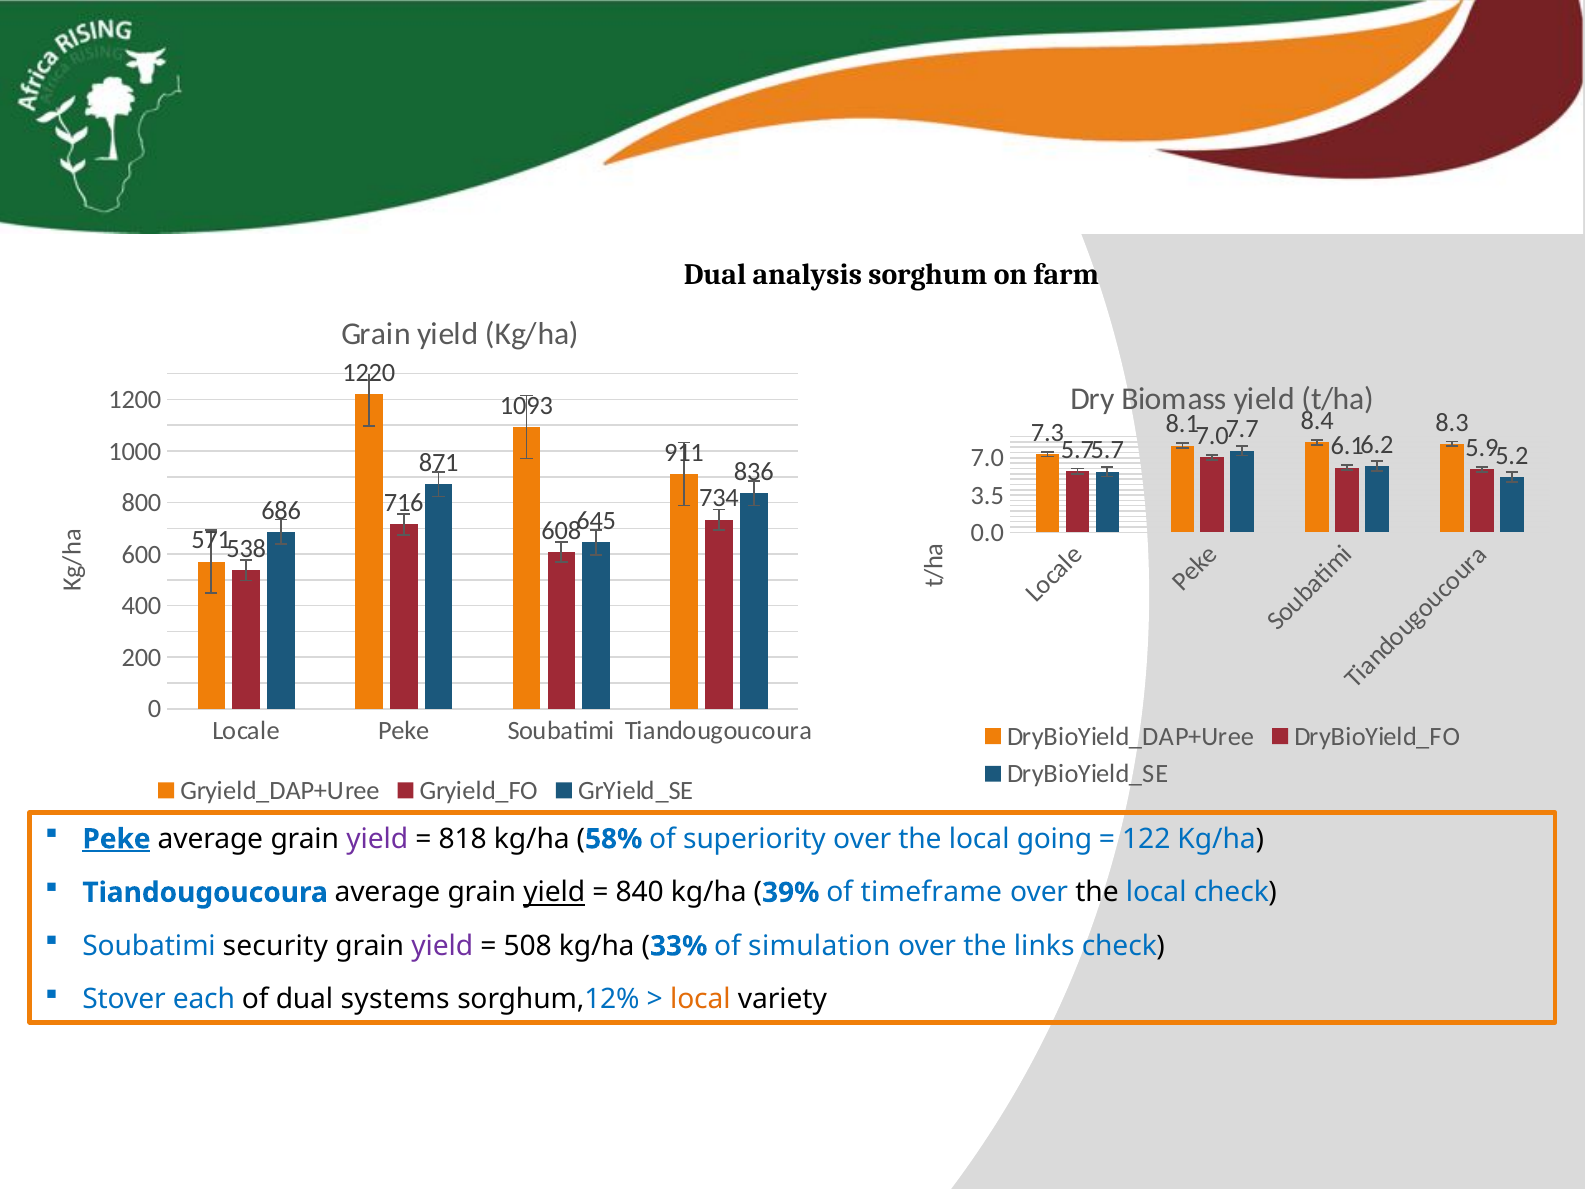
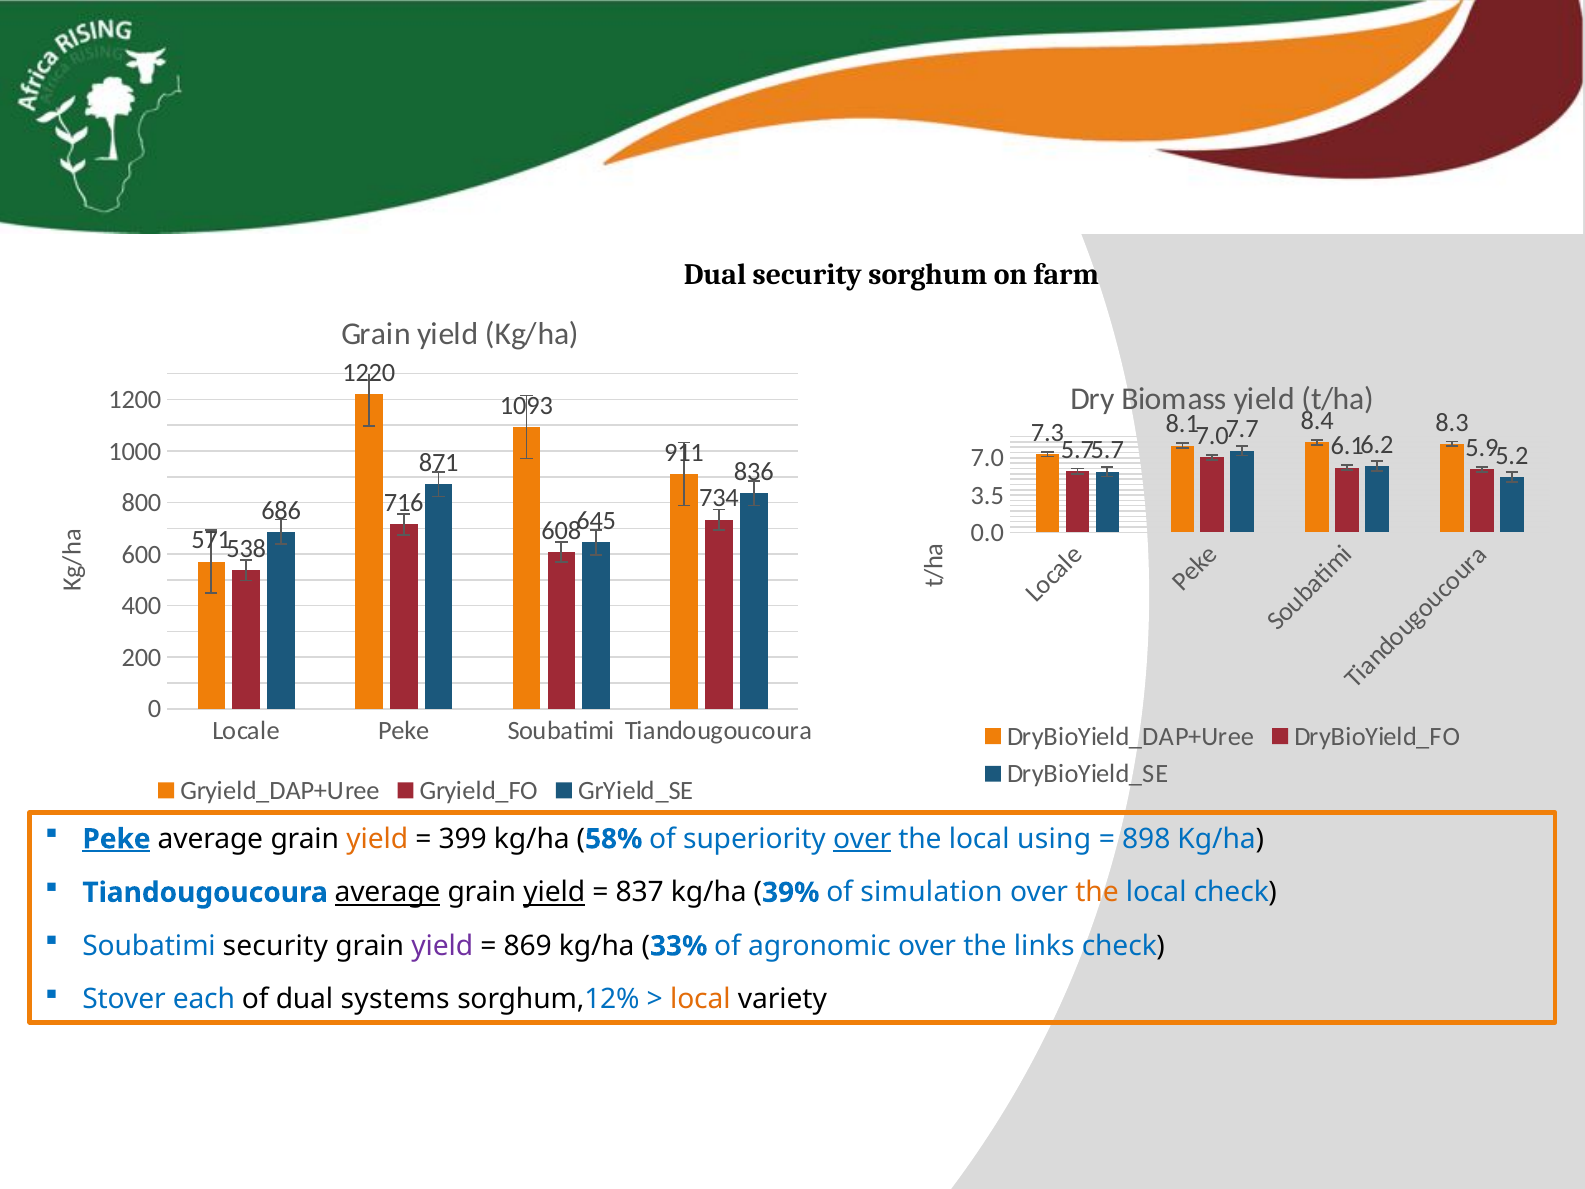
Dual analysis: analysis -> security
yield at (377, 839) colour: purple -> orange
818: 818 -> 399
over at (862, 839) underline: none -> present
going: going -> using
122: 122 -> 898
average at (388, 892) underline: none -> present
840: 840 -> 837
timeframe: timeframe -> simulation
the at (1097, 892) colour: black -> orange
508: 508 -> 869
simulation: simulation -> agronomic
